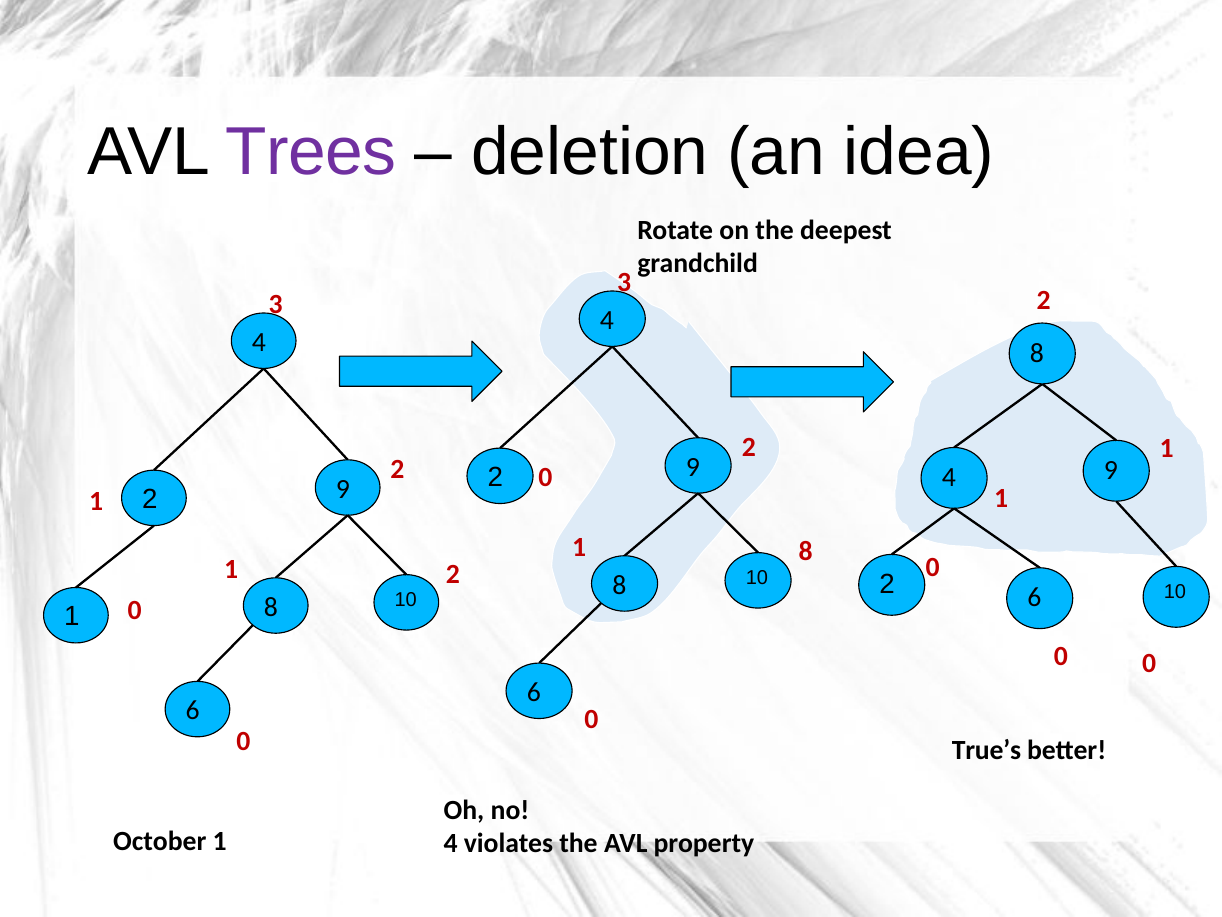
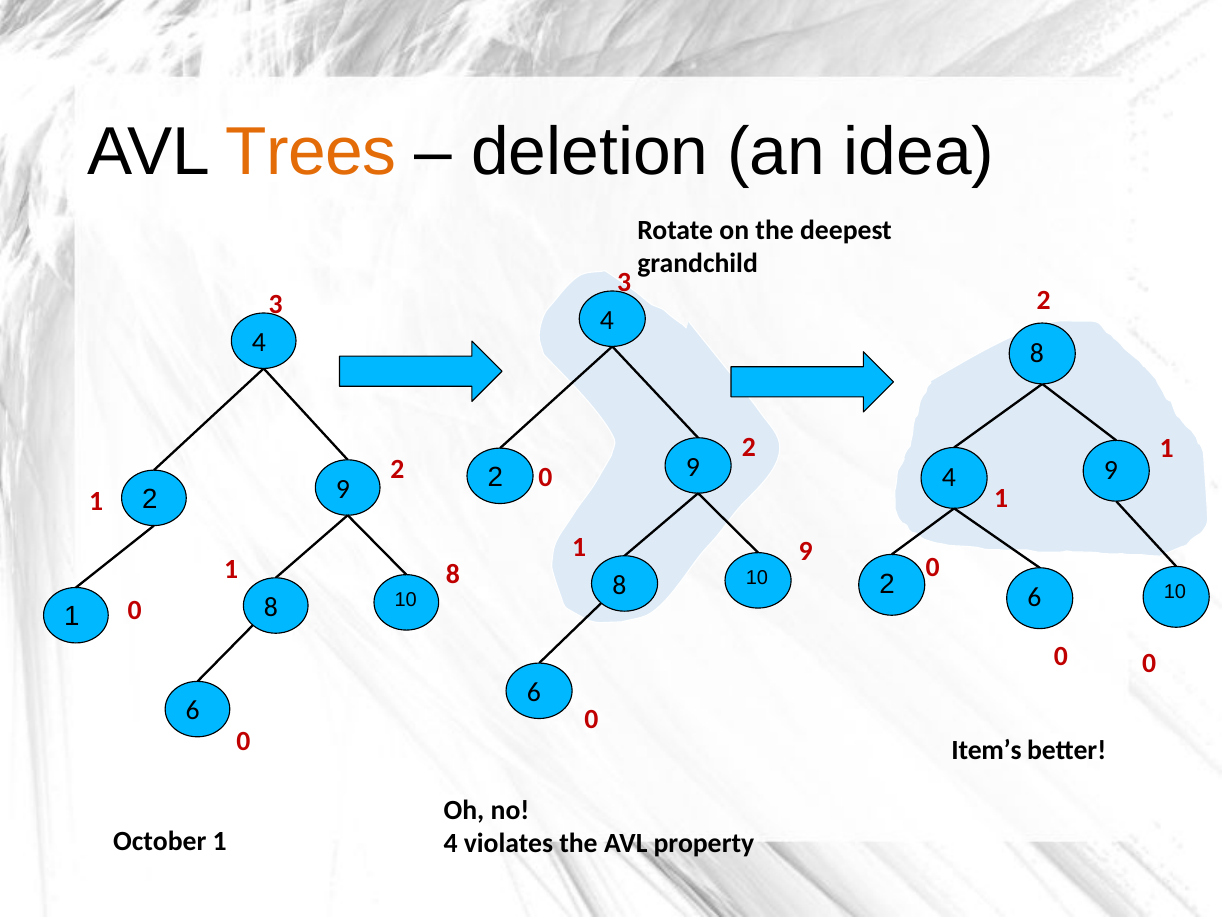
Trees colour: purple -> orange
1 8: 8 -> 9
2 at (453, 573): 2 -> 8
True’s: True’s -> Item’s
